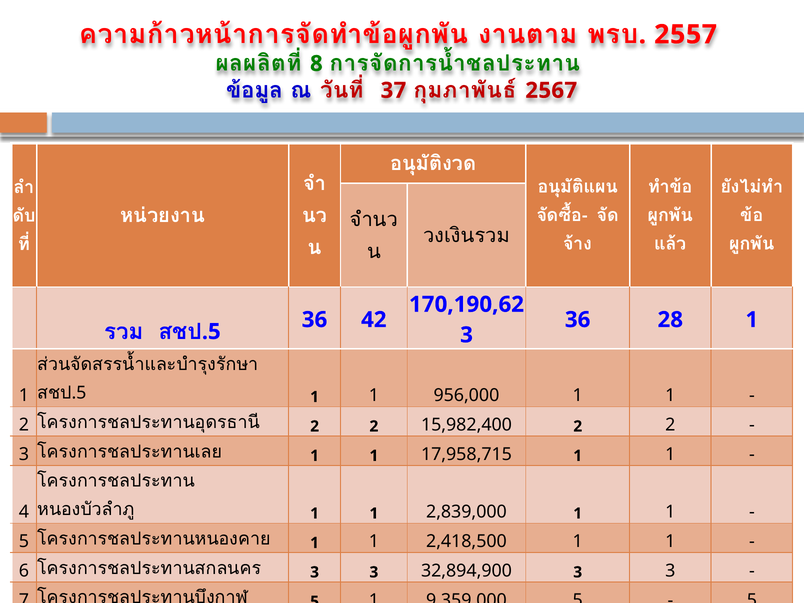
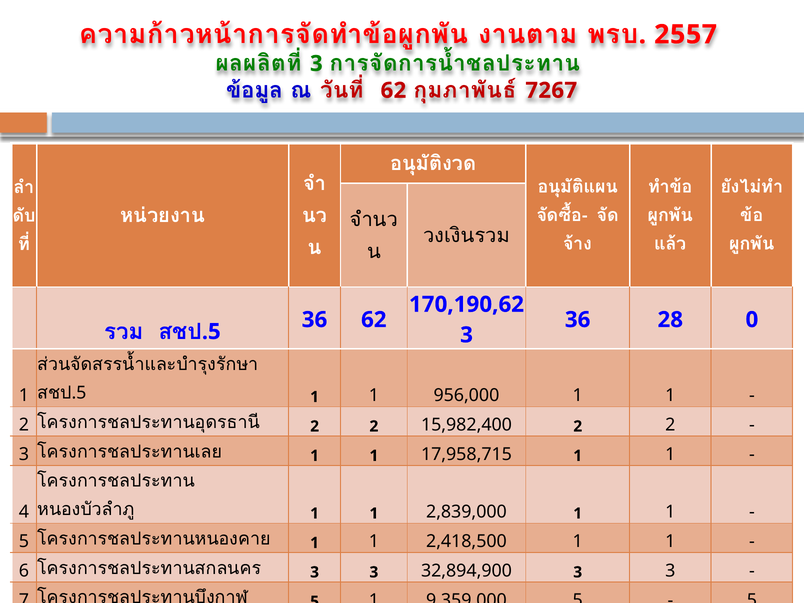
8 at (316, 64): 8 -> 3
37 at (393, 90): 37 -> 62
2567: 2567 -> 7267
28 1: 1 -> 0
36 42: 42 -> 62
